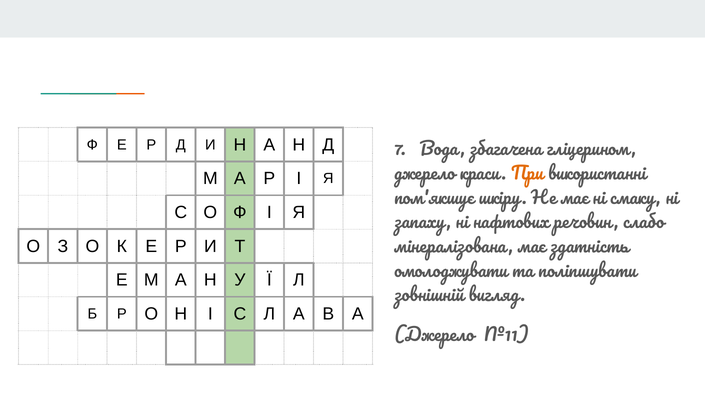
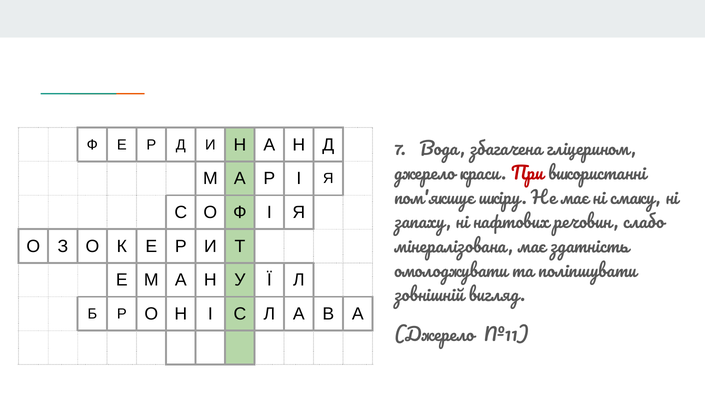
При colour: orange -> red
